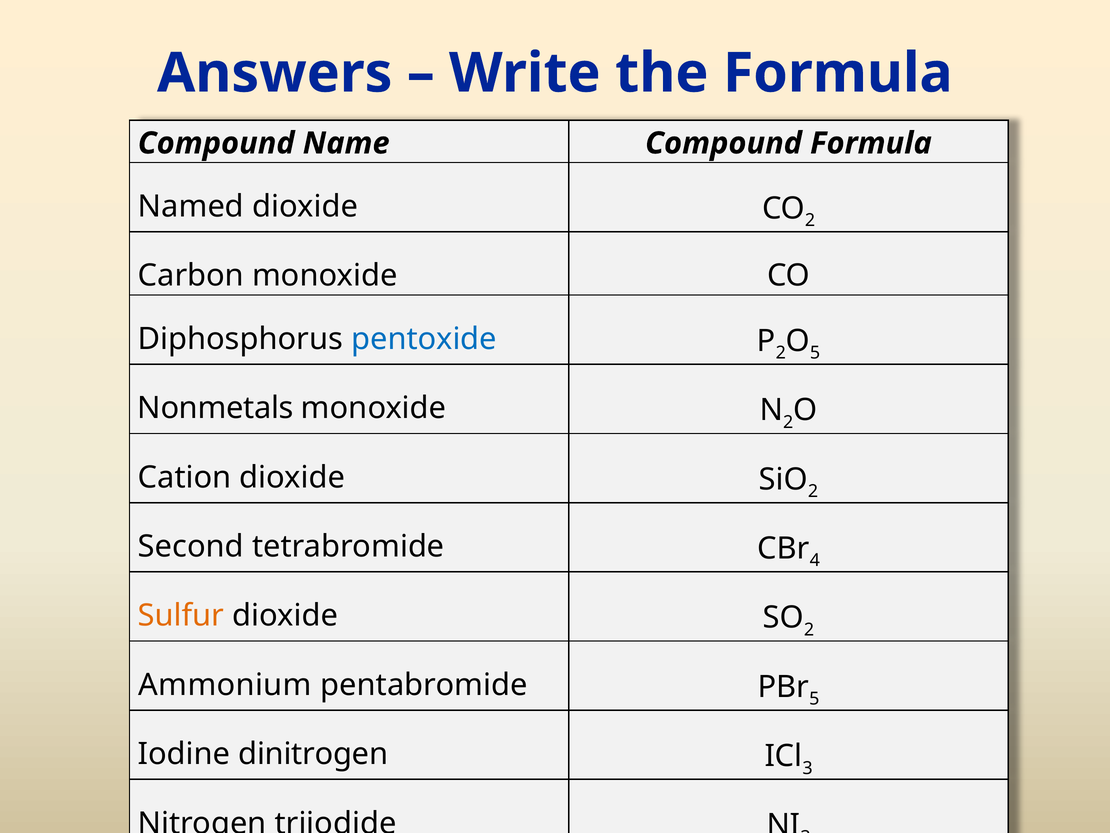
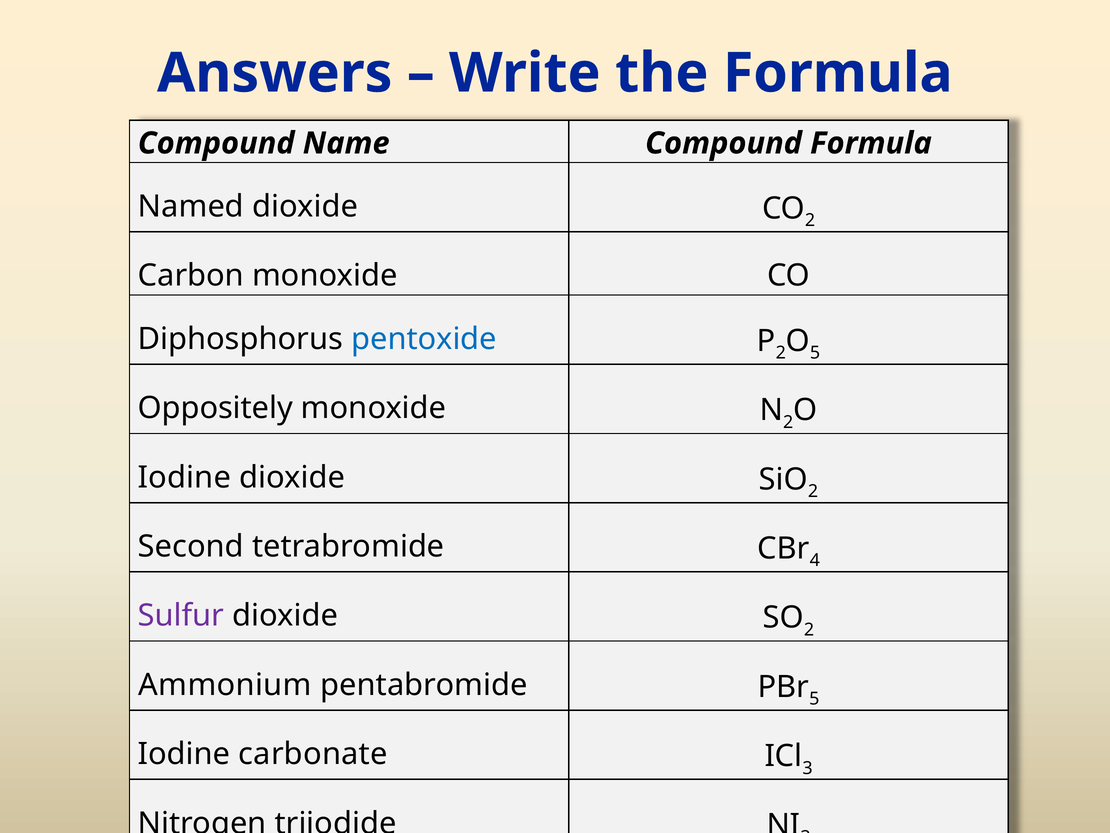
Nonmetals: Nonmetals -> Oppositely
Cation at (185, 477): Cation -> Iodine
Sulfur colour: orange -> purple
Iodine dinitrogen: dinitrogen -> carbonate
